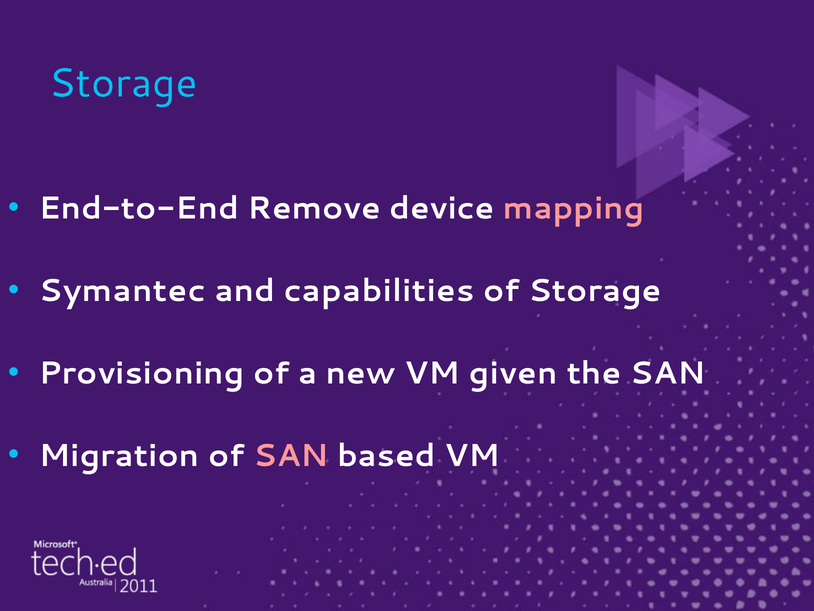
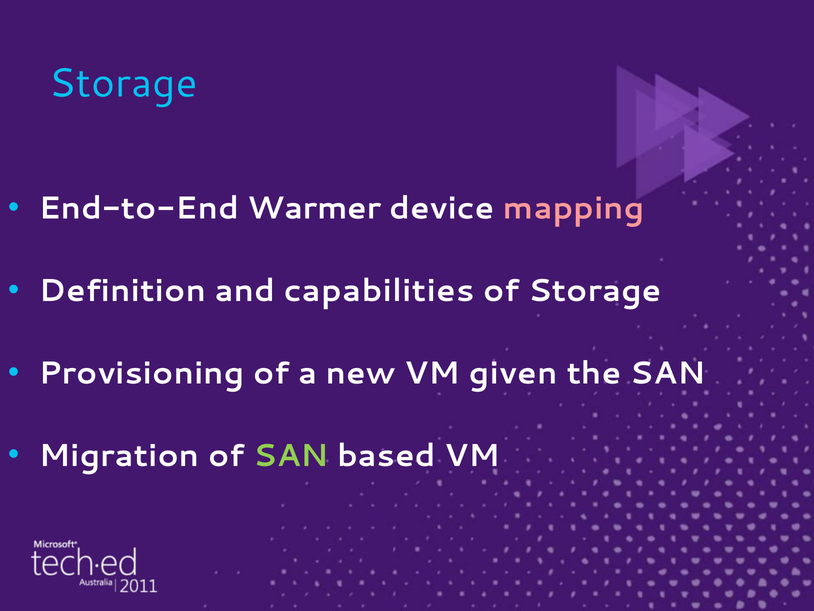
Remove: Remove -> Warmer
Symantec: Symantec -> Definition
SAN at (291, 455) colour: pink -> light green
